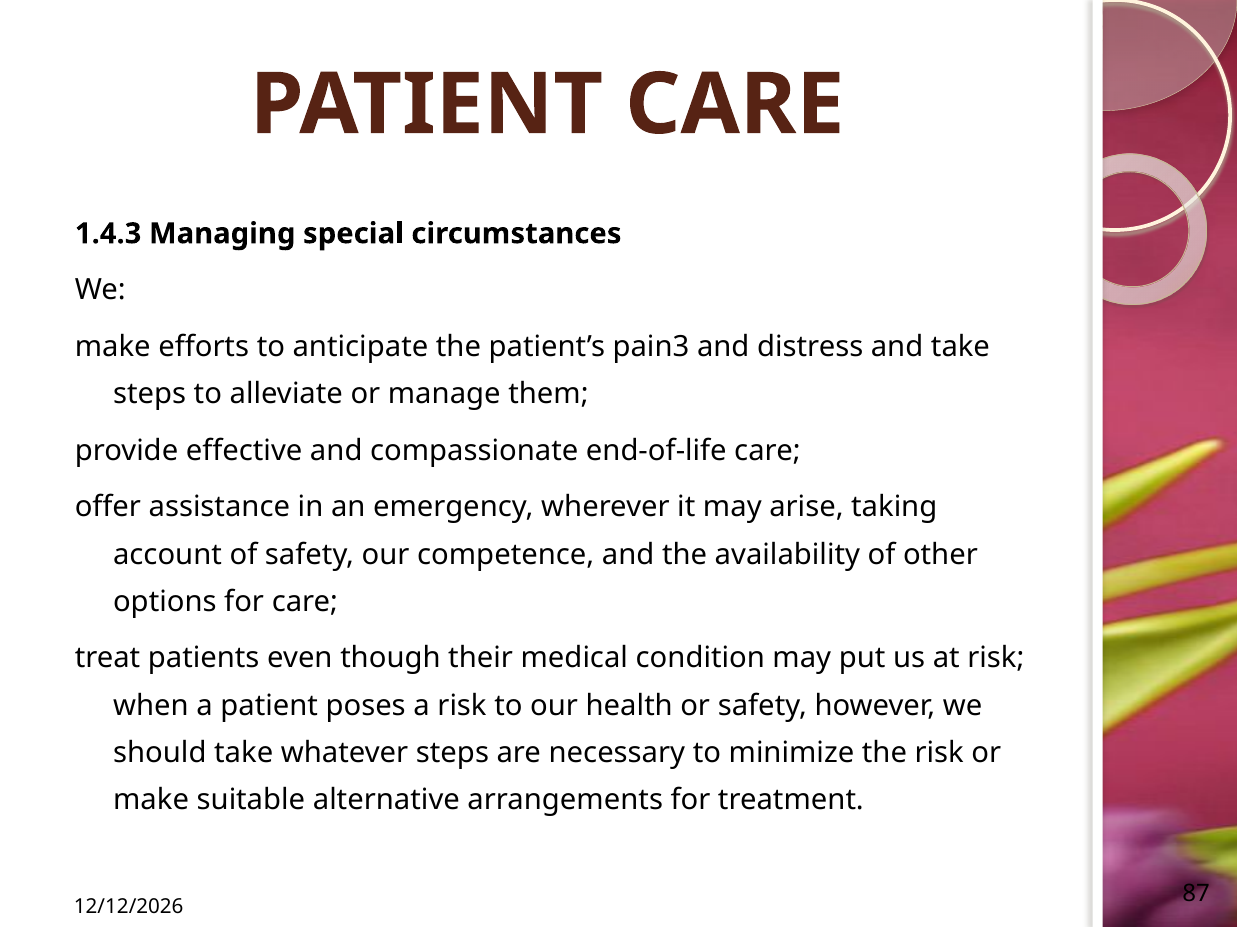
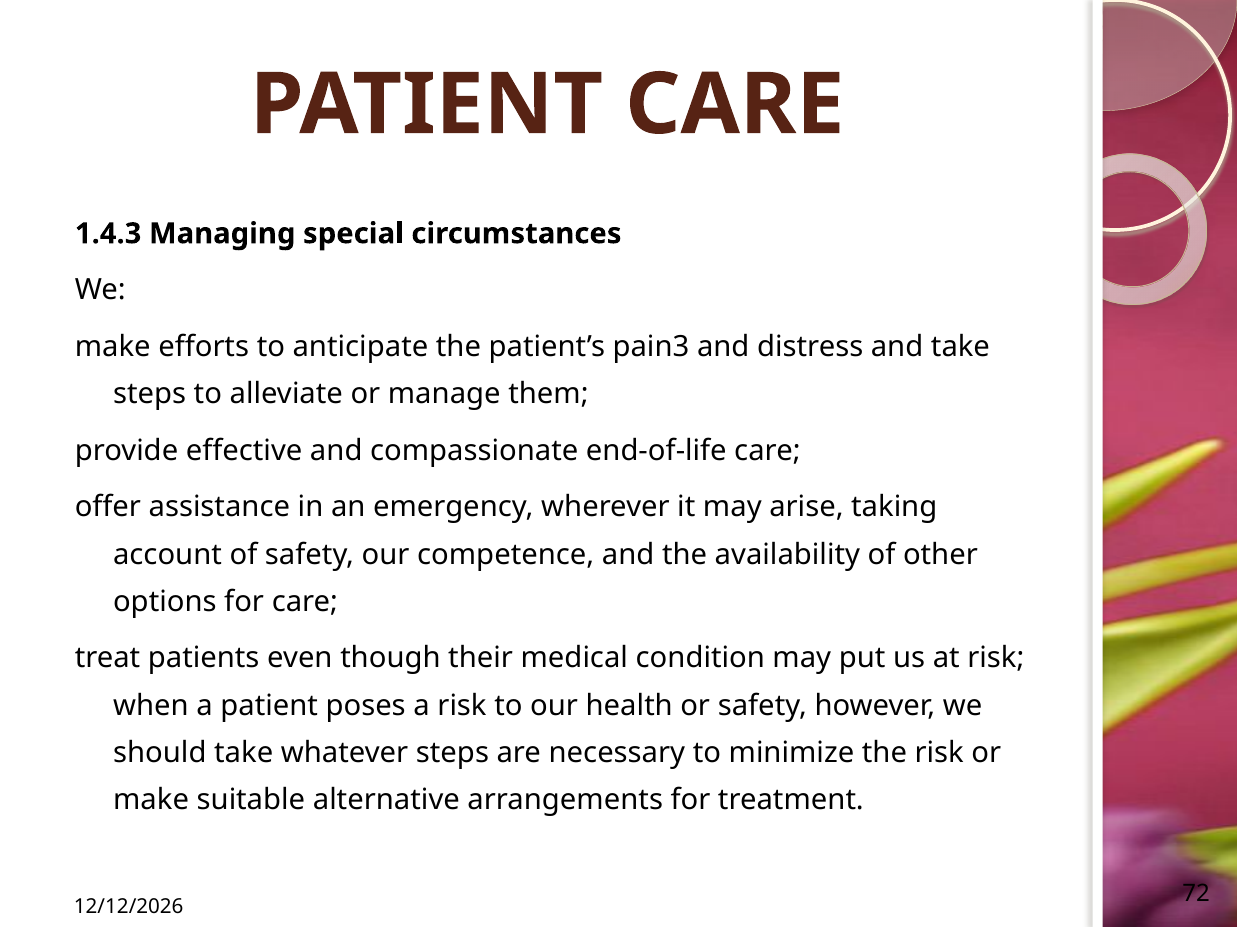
87: 87 -> 72
